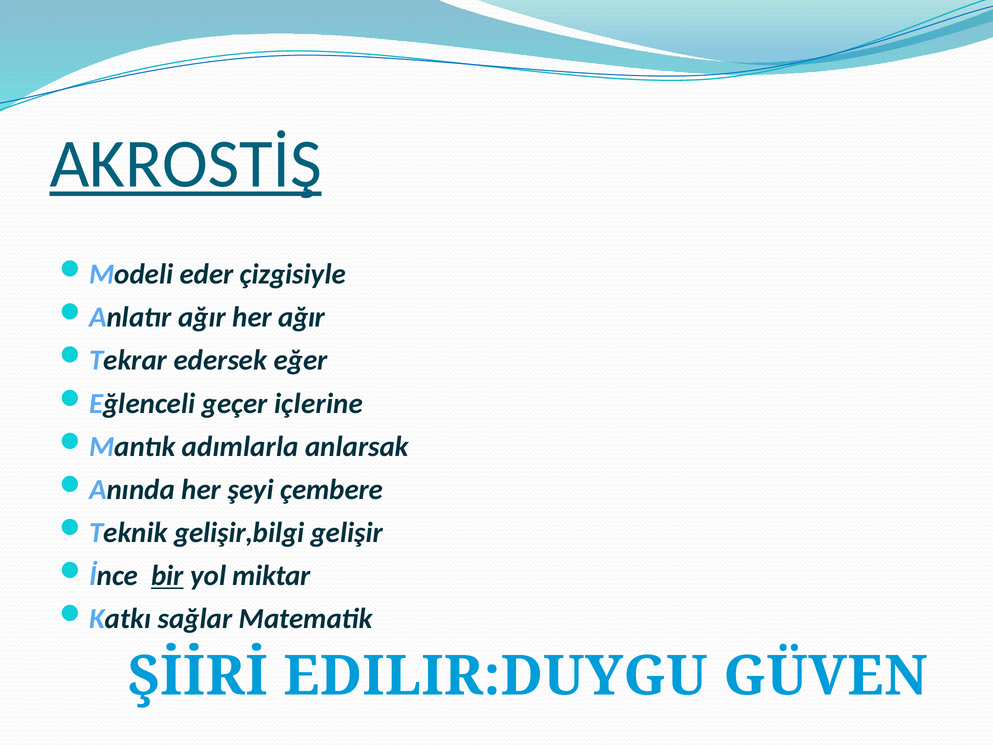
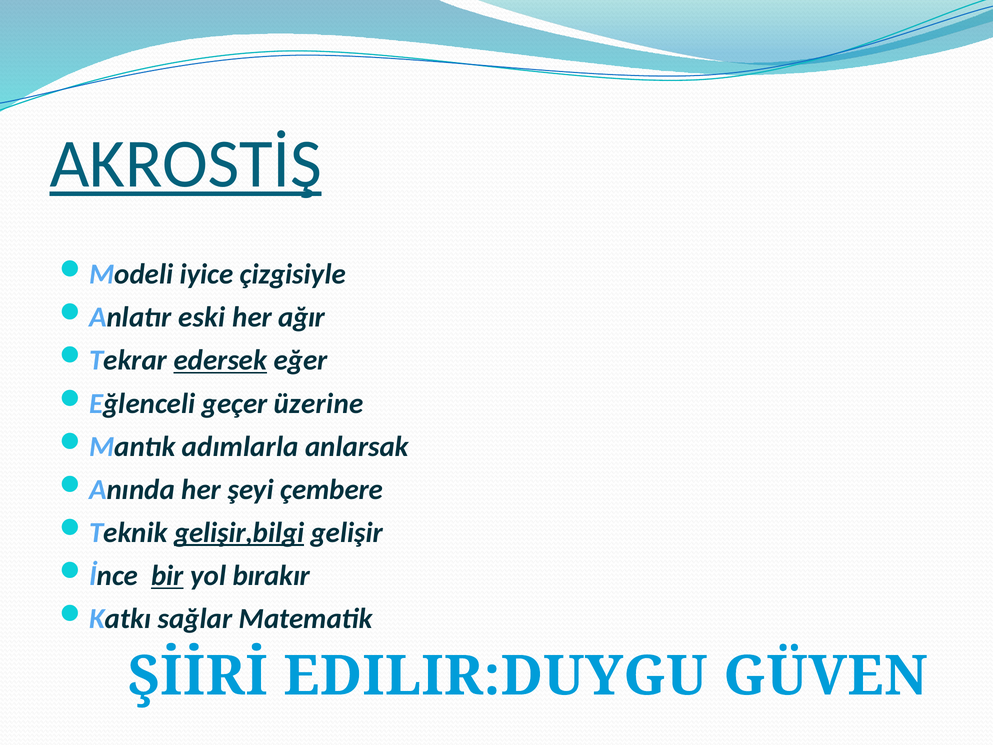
eder: eder -> iyice
Anlatır ağır: ağır -> eski
edersek underline: none -> present
içlerine: içlerine -> üzerine
gelişir,bilgi underline: none -> present
miktar: miktar -> bırakır
